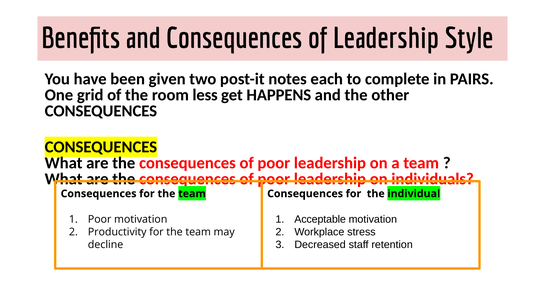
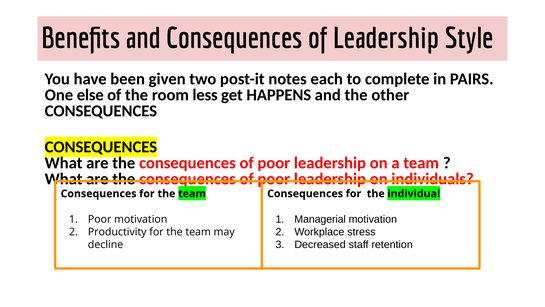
grid: grid -> else
Acceptable: Acceptable -> Managerial
